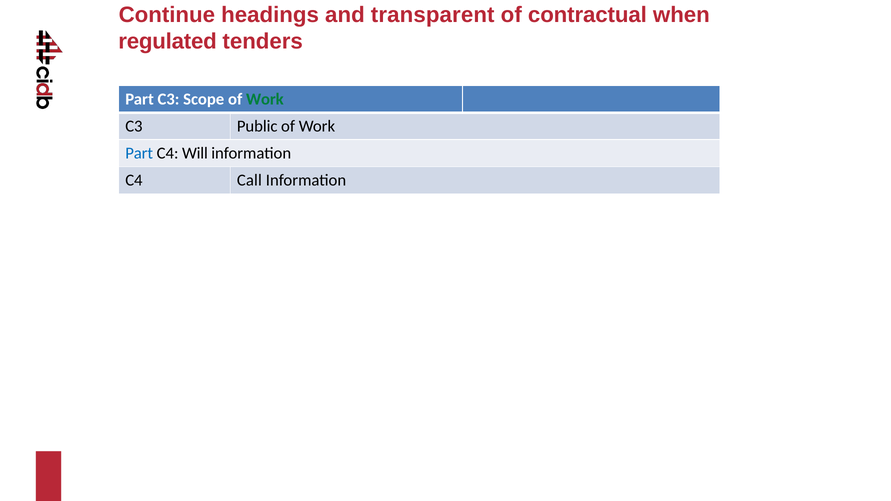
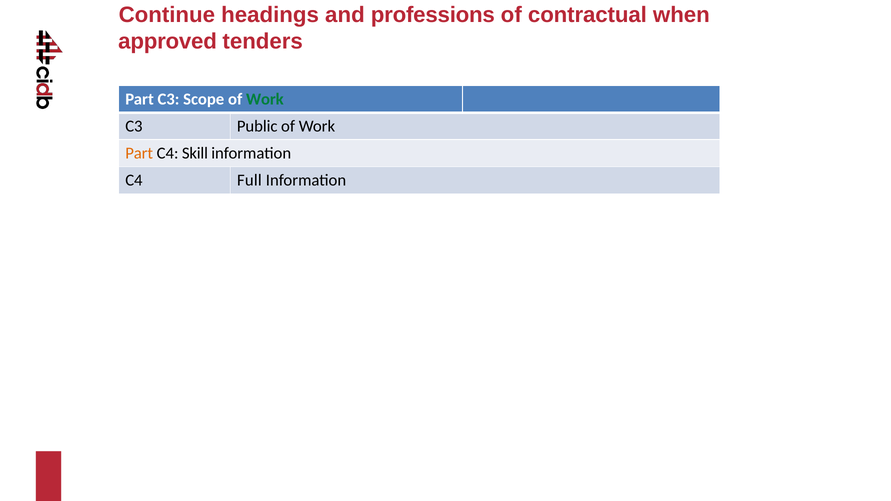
transparent: transparent -> professions
regulated: regulated -> approved
Part at (139, 153) colour: blue -> orange
Will: Will -> Skill
Call: Call -> Full
